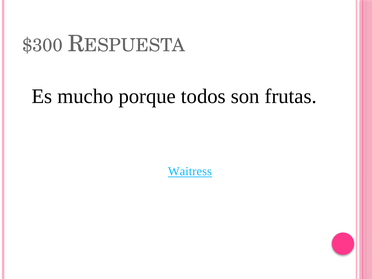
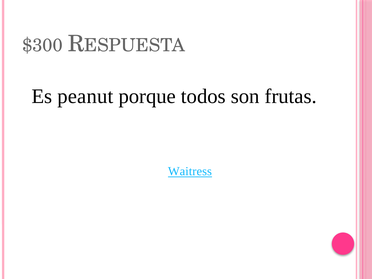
mucho: mucho -> peanut
